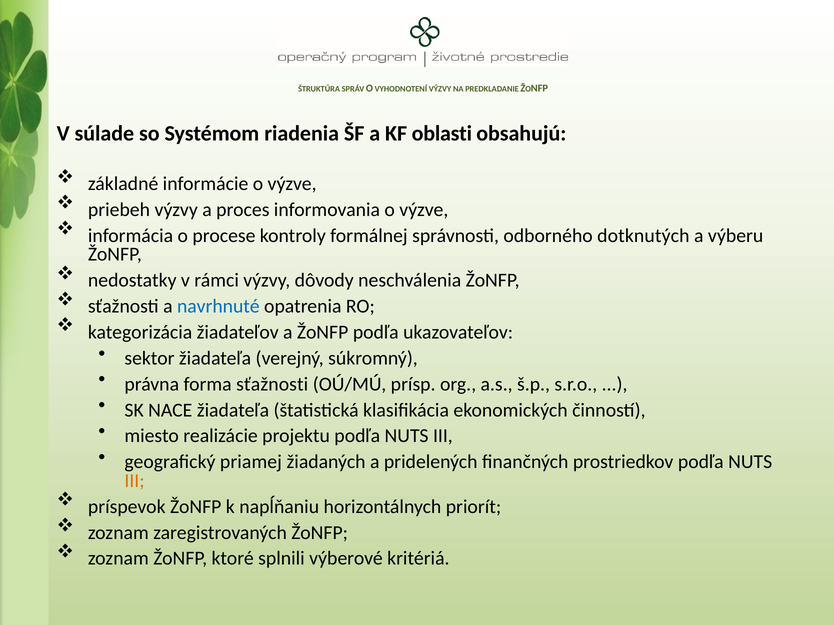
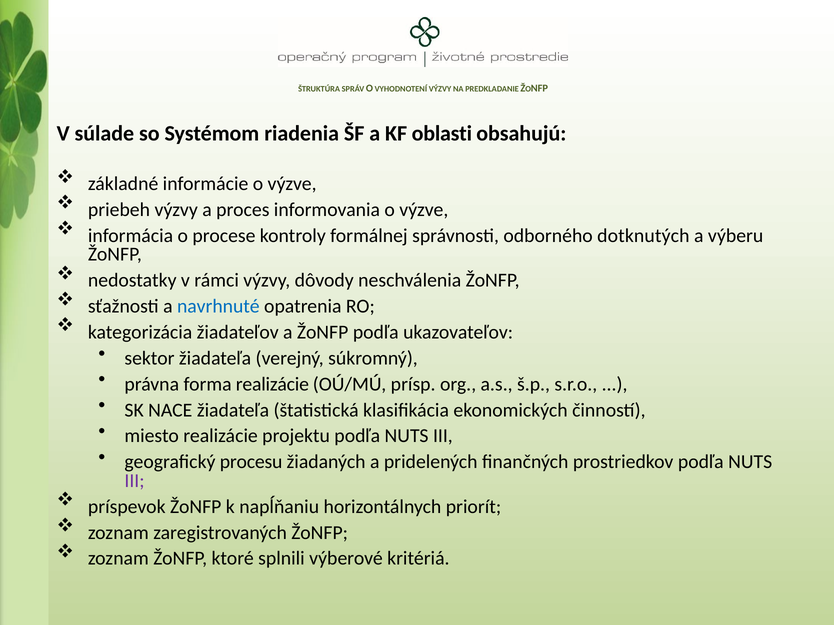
forma sťažnosti: sťažnosti -> realizácie
priamej: priamej -> procesu
III at (135, 481) colour: orange -> purple
